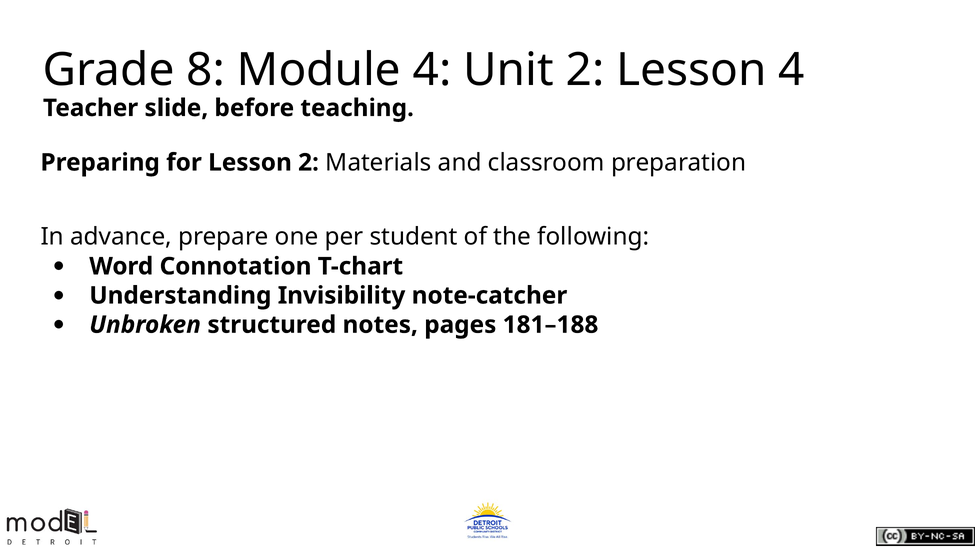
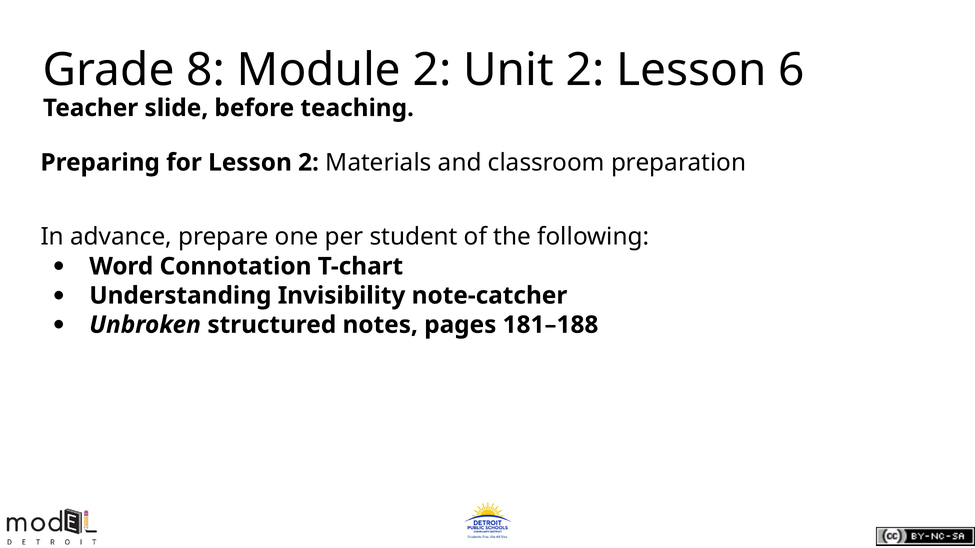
Module 4: 4 -> 2
Lesson 4: 4 -> 6
